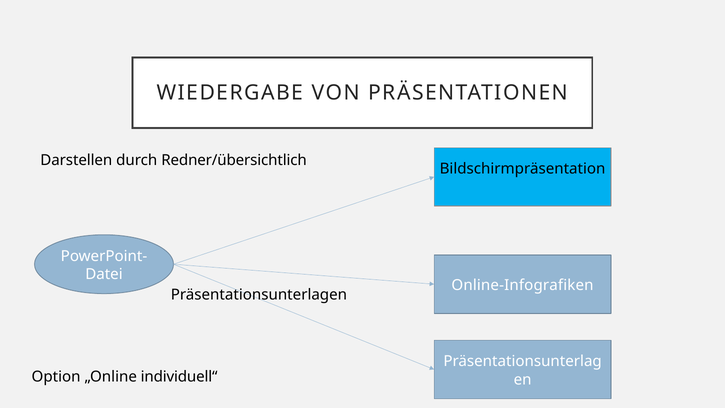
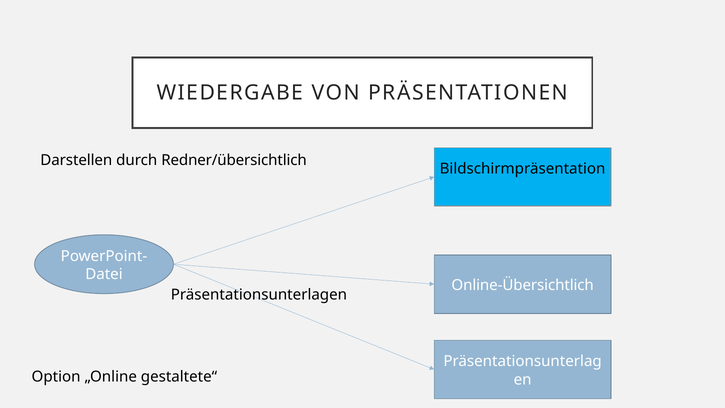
Online-Infografiken: Online-Infografiken -> Online-Übersichtlich
individuell“: individuell“ -> gestaltete“
